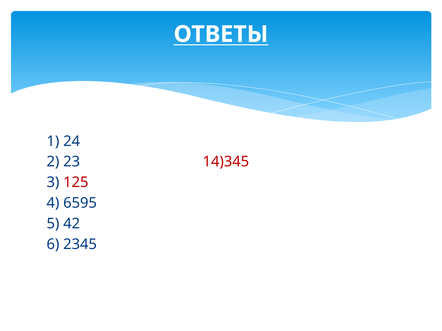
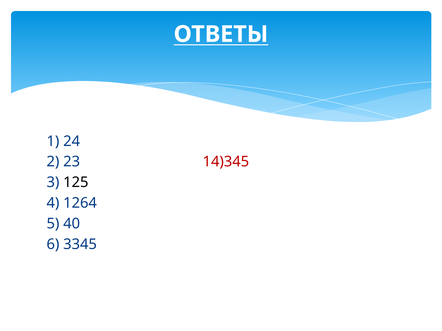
125 colour: red -> black
6595: 6595 -> 1264
42: 42 -> 40
2345: 2345 -> 3345
